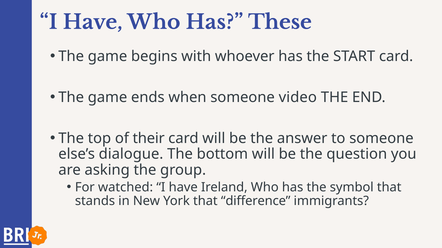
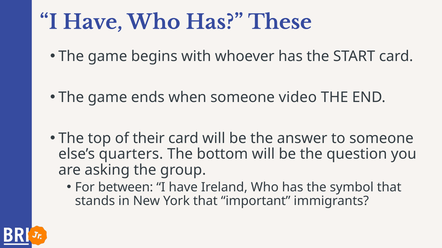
dialogue: dialogue -> quarters
watched: watched -> between
difference: difference -> important
